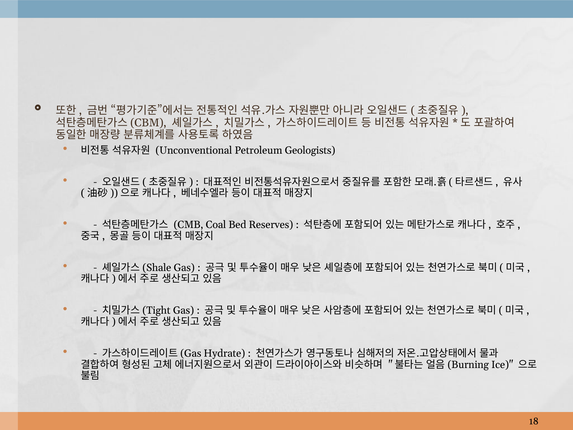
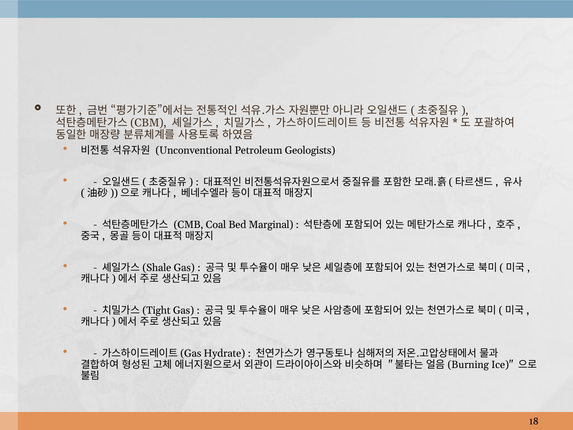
Reserves: Reserves -> Marginal
